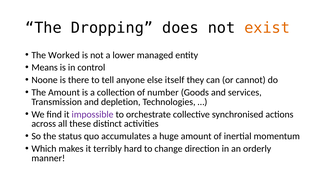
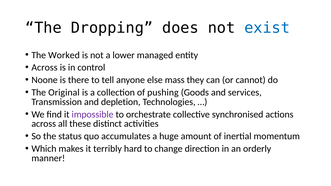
exist colour: orange -> blue
Means at (45, 68): Means -> Across
itself: itself -> mass
The Amount: Amount -> Original
number: number -> pushing
